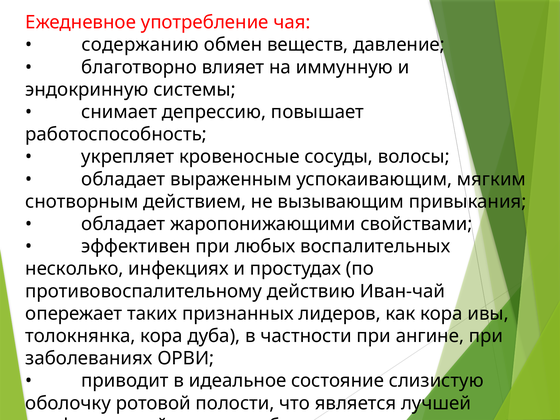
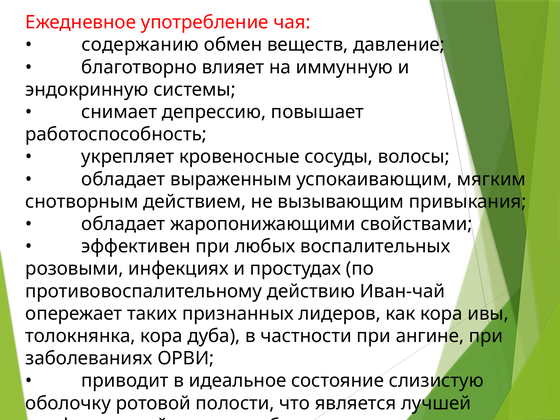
несколько: несколько -> розовыми
